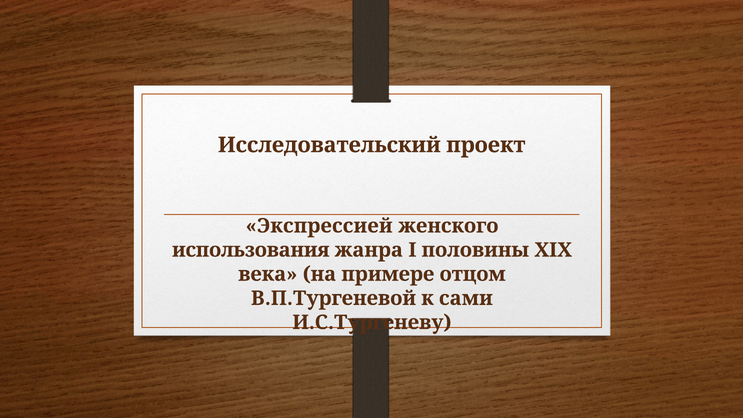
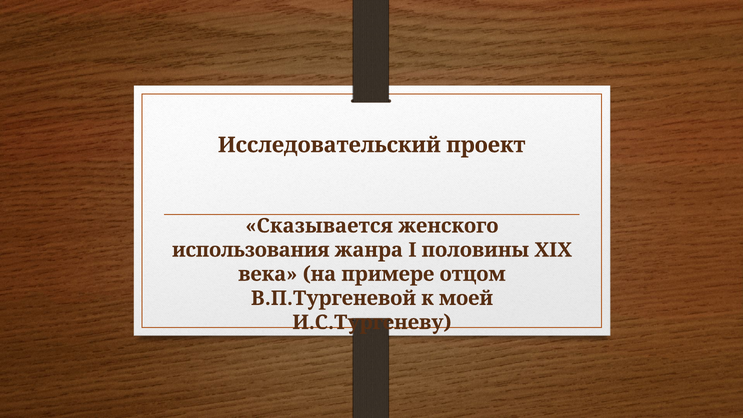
Экспрессией: Экспрессией -> Сказывается
сами: сами -> моей
